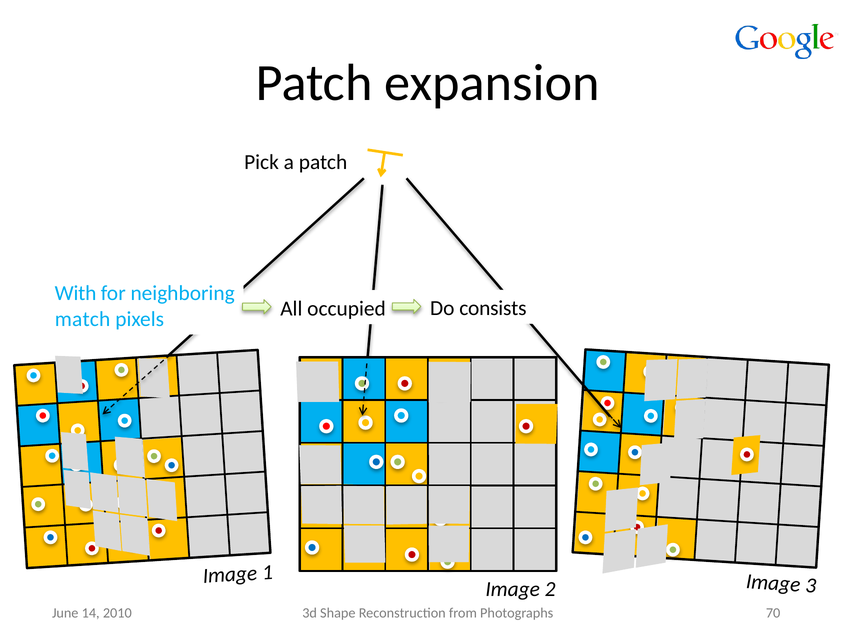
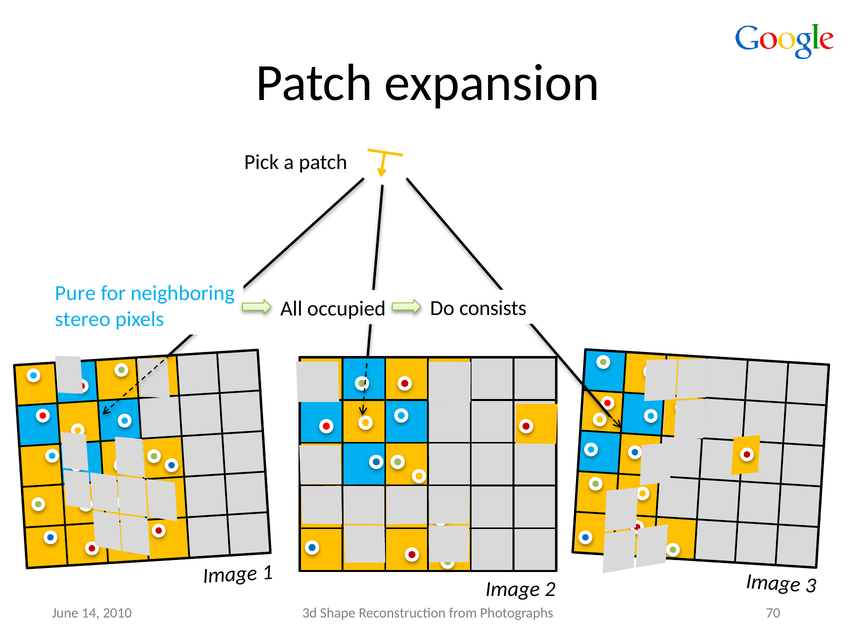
With: With -> Pure
match: match -> stereo
